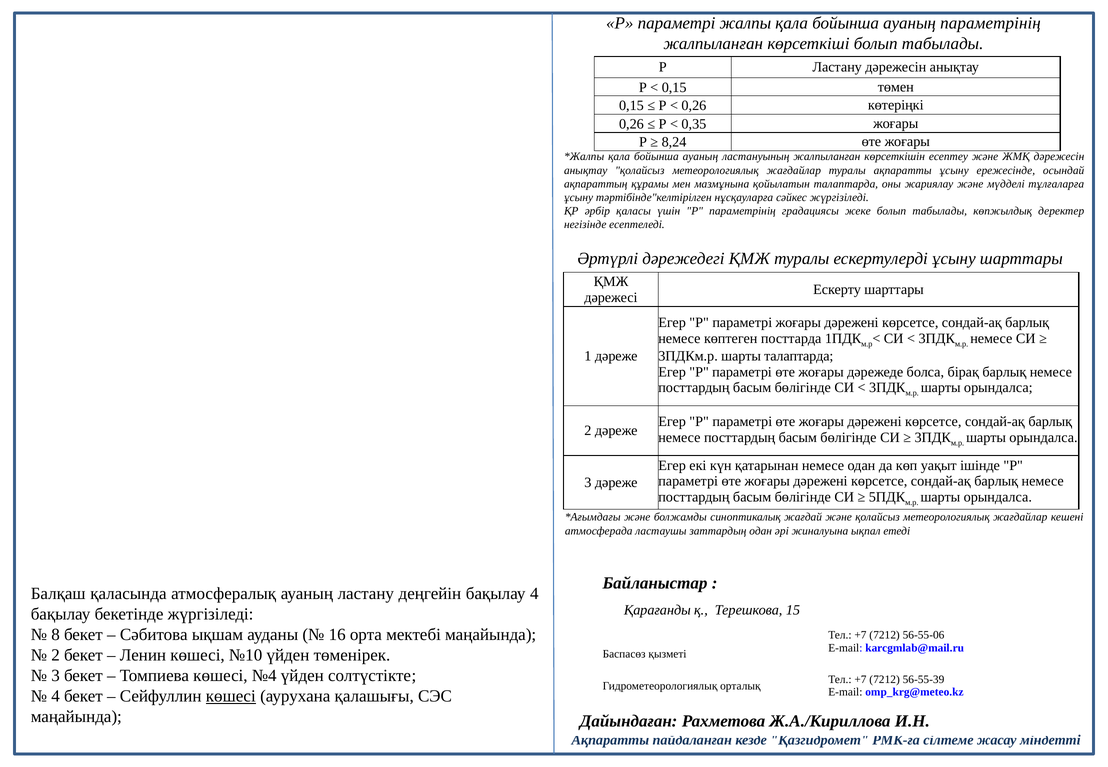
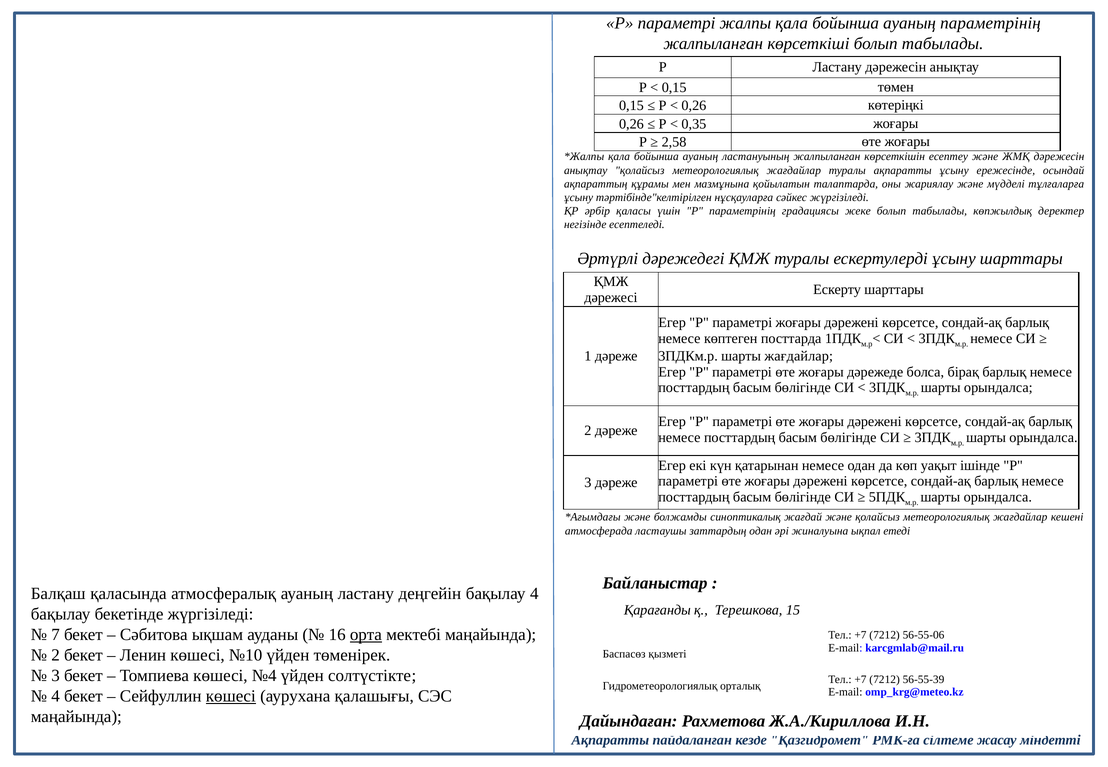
8,24: 8,24 -> 2,58
шарты талаптарда: талаптарда -> жағдайлар
8: 8 -> 7
орта underline: none -> present
